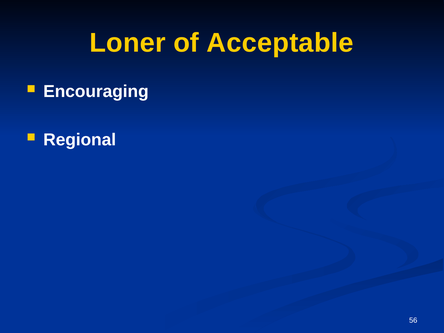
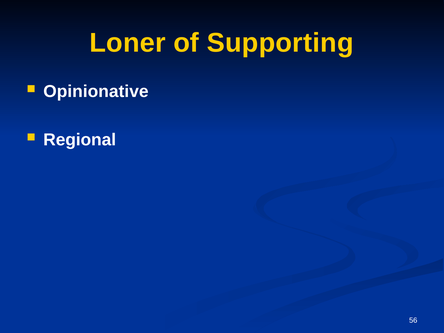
Acceptable: Acceptable -> Supporting
Encouraging: Encouraging -> Opinionative
